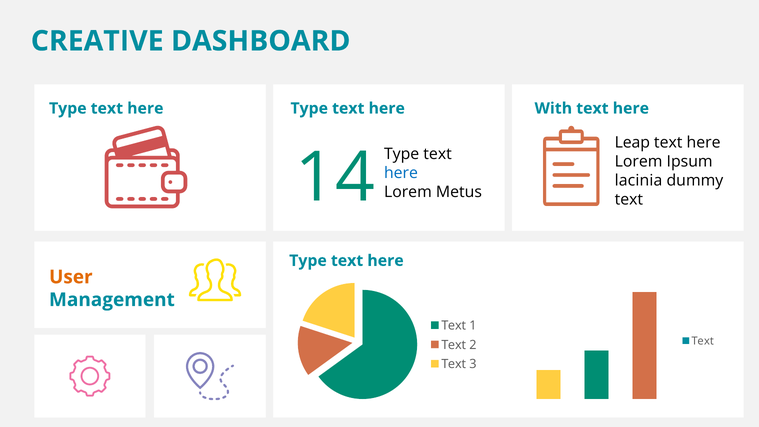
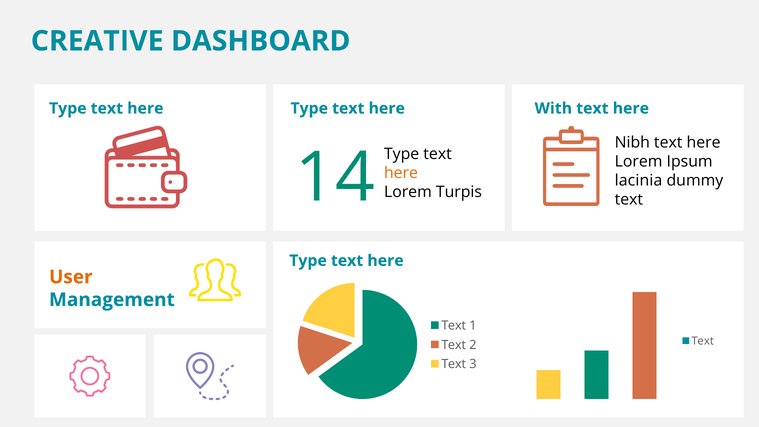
Leap: Leap -> Nibh
here at (401, 173) colour: blue -> orange
Metus: Metus -> Turpis
